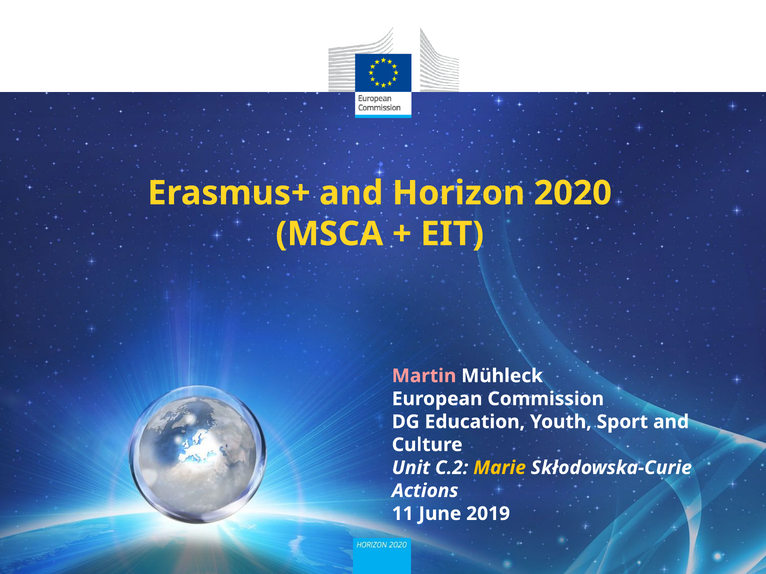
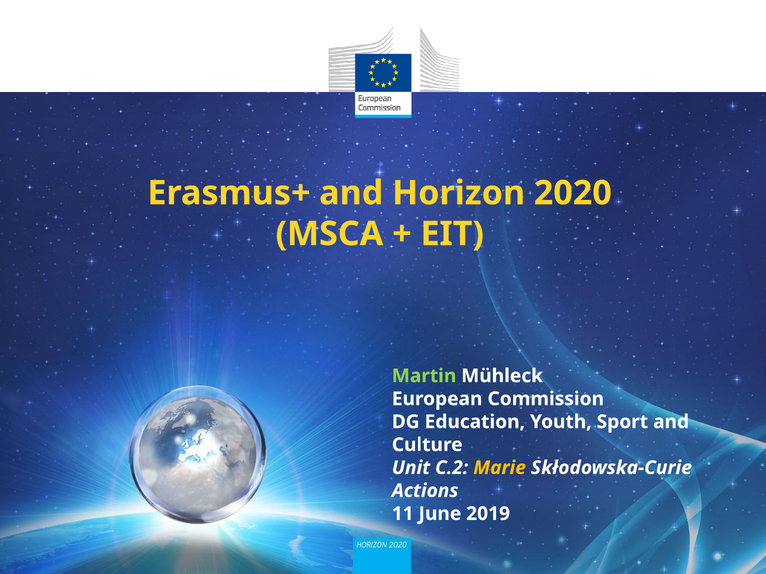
Martin colour: pink -> light green
